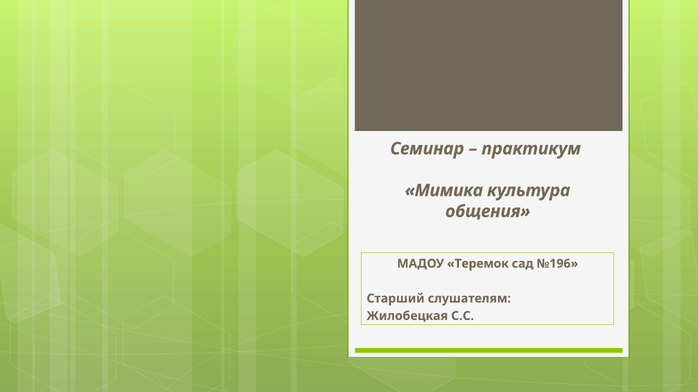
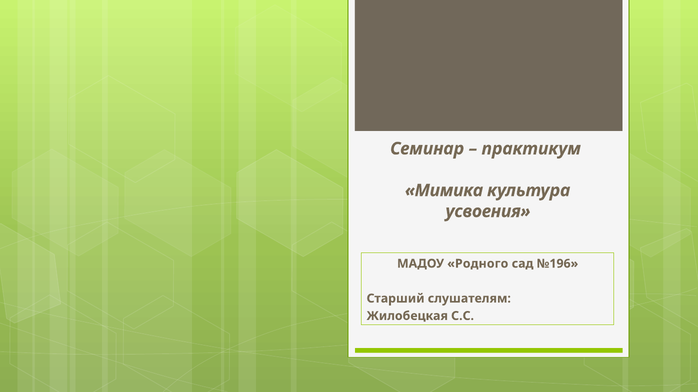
общения: общения -> усвоения
Теремок: Теремок -> Родного
